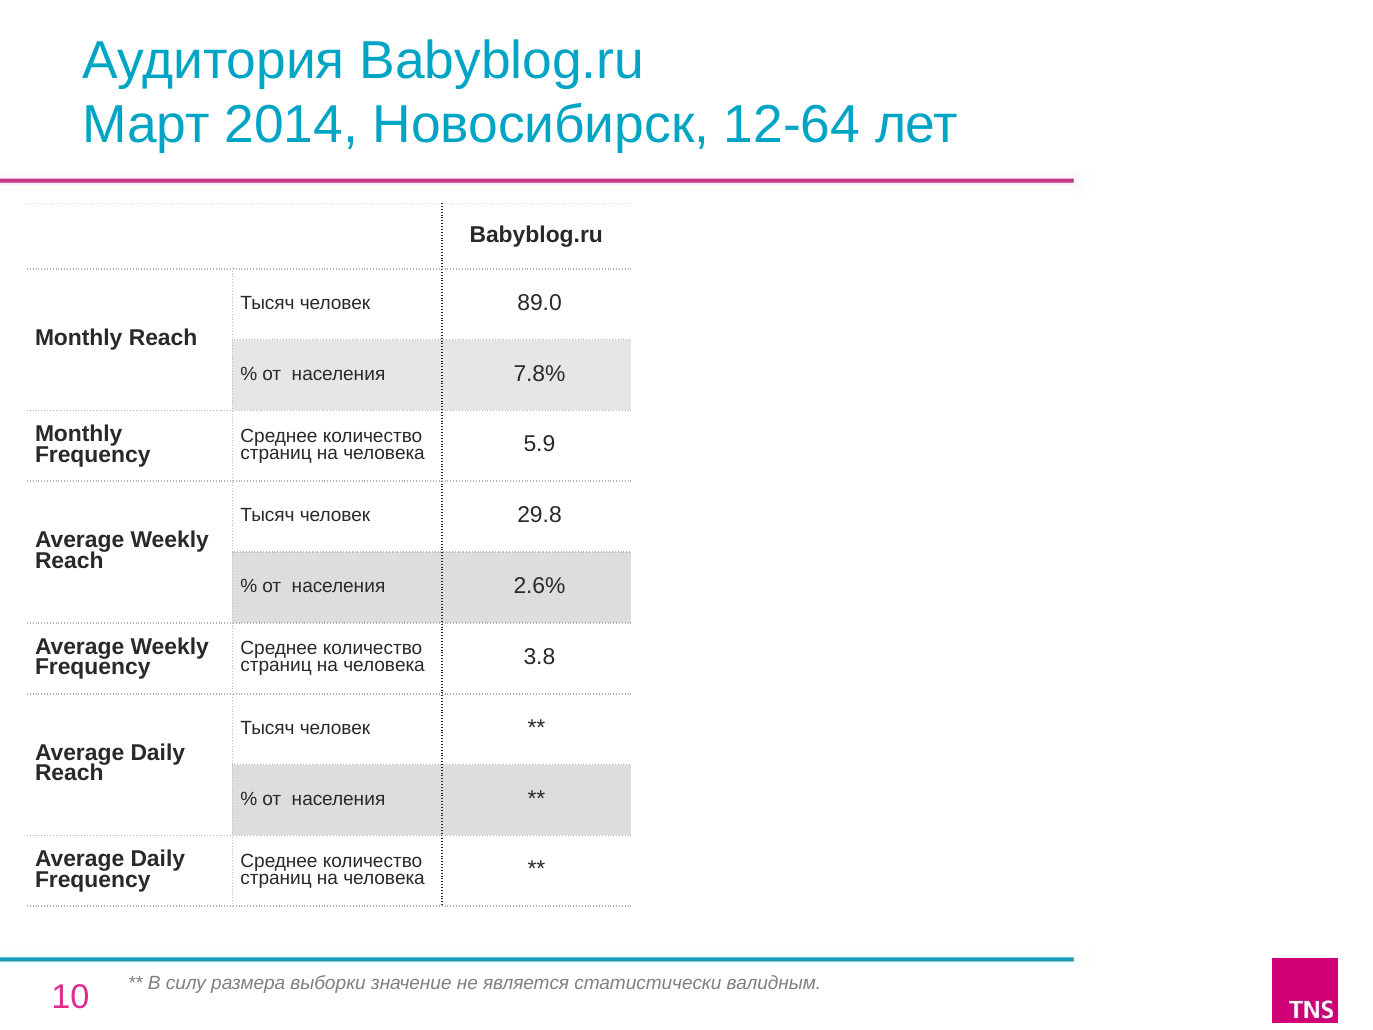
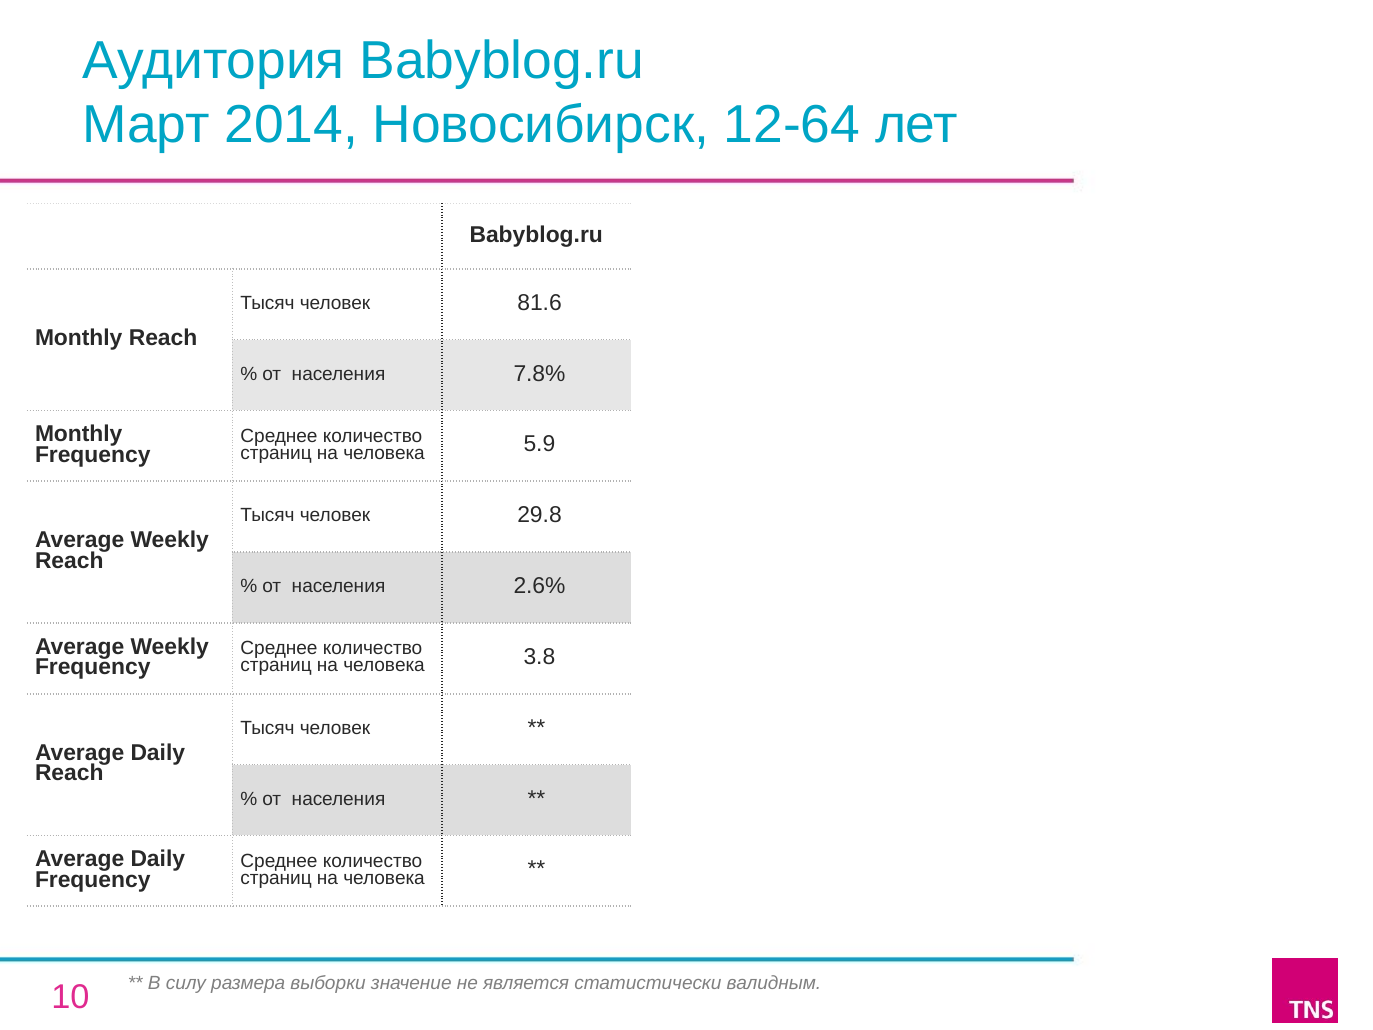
89.0: 89.0 -> 81.6
